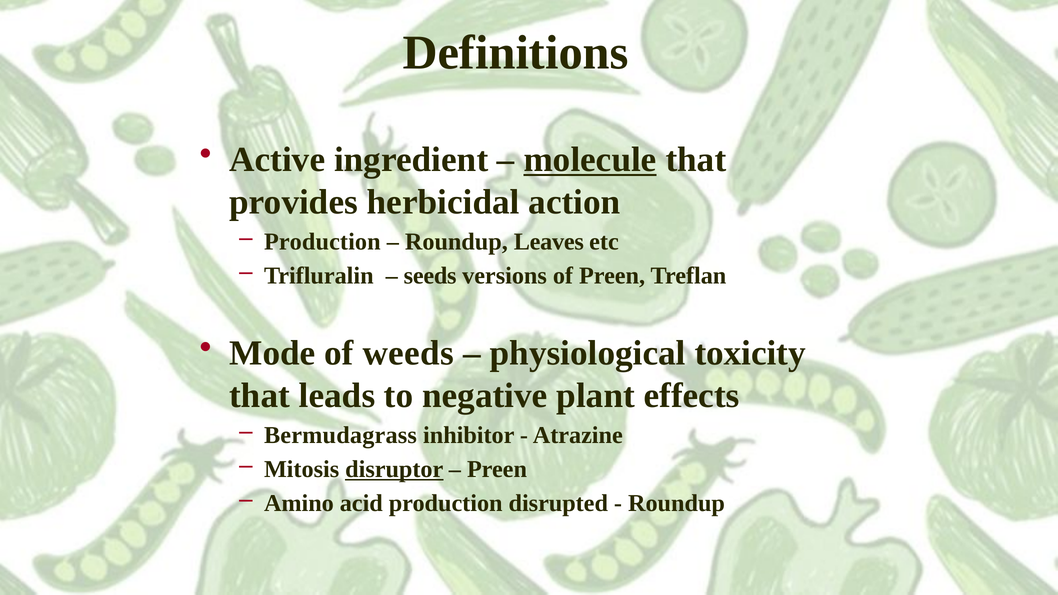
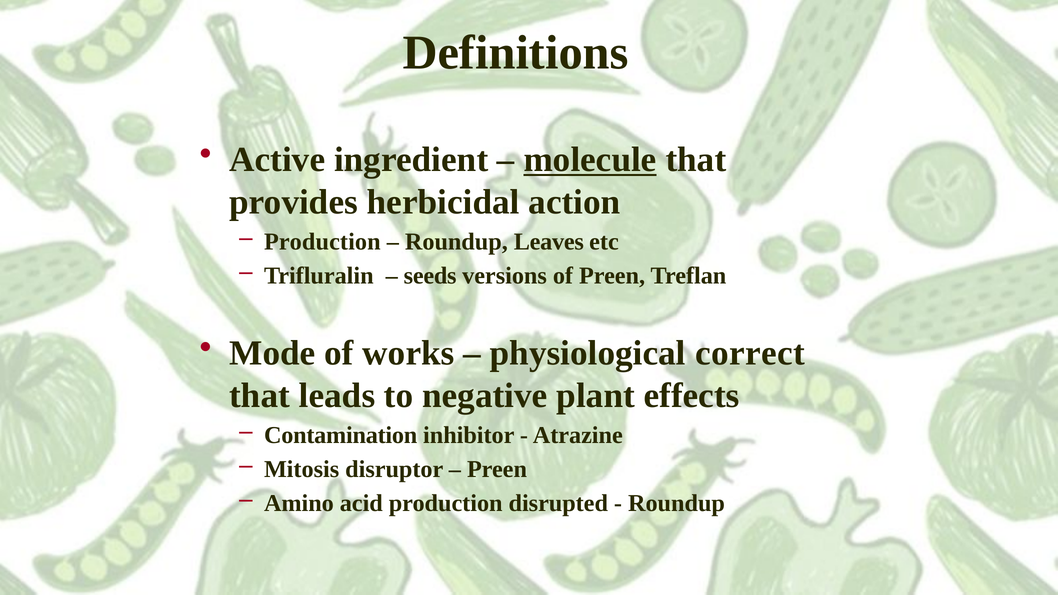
weeds: weeds -> works
toxicity: toxicity -> correct
Bermudagrass: Bermudagrass -> Contamination
disruptor underline: present -> none
